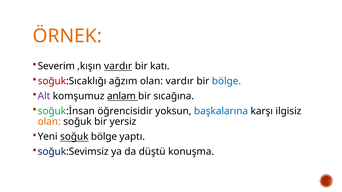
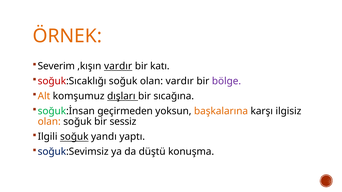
soğuk:Sıcaklığı ağzım: ağzım -> soğuk
bölge at (226, 81) colour: blue -> purple
Alt colour: purple -> orange
anlam: anlam -> dışları
öğrencisidir: öğrencisidir -> geçirmeden
başkalarına colour: blue -> orange
yersiz: yersiz -> sessiz
Yeni: Yeni -> Ilgili
soğuk bölge: bölge -> yandı
